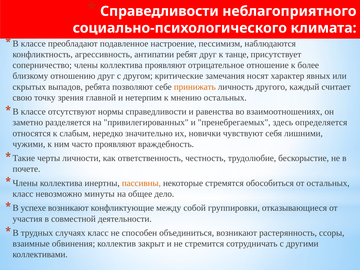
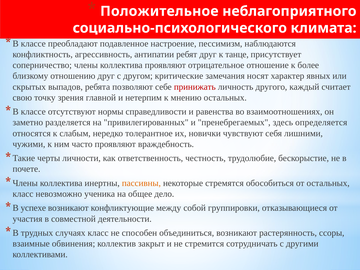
Справедливости at (159, 11): Справедливости -> Положительное
принижать colour: orange -> red
значительно: значительно -> толерантное
минуты: минуты -> ученика
